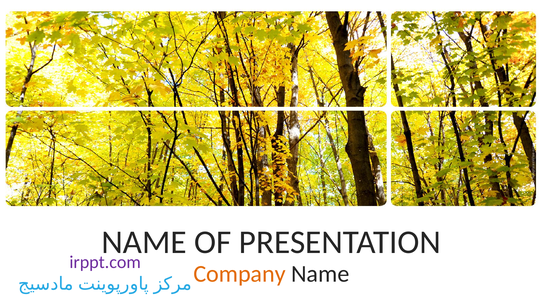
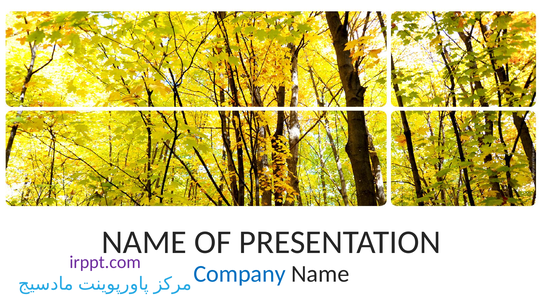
Company colour: orange -> blue
